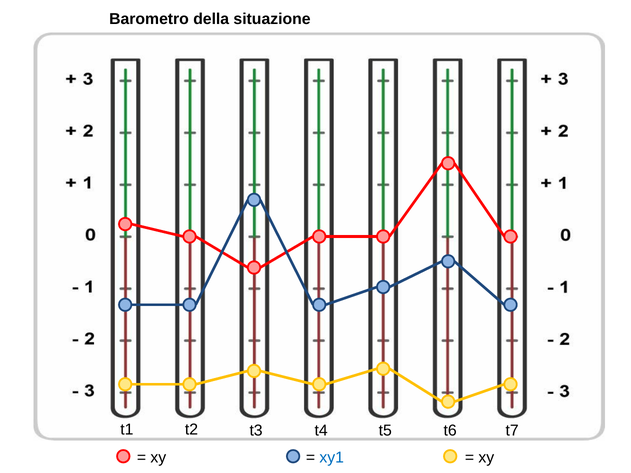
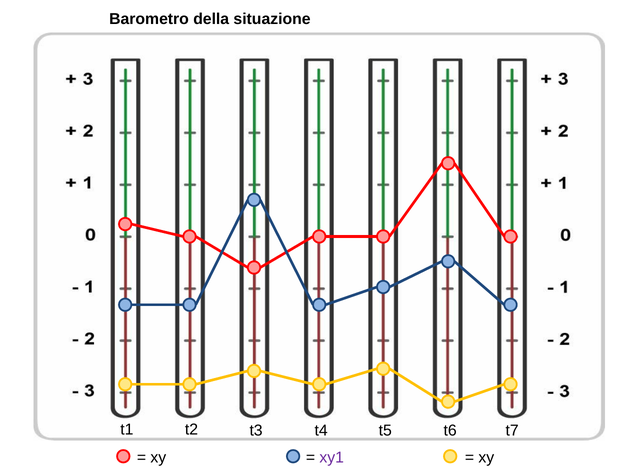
xy1 colour: blue -> purple
